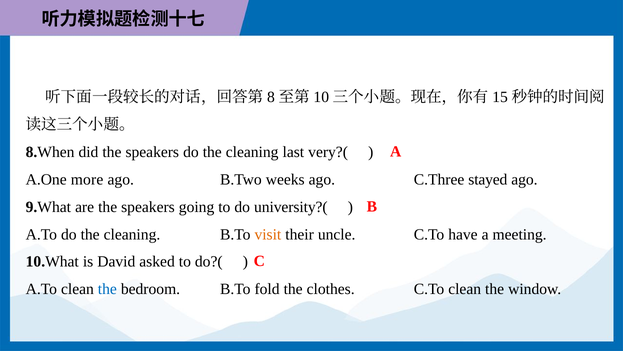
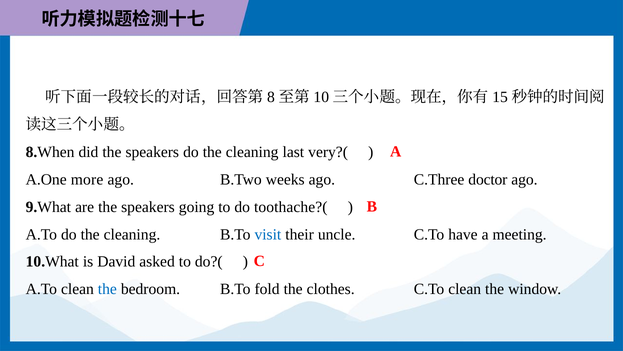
stayed: stayed -> doctor
university?(: university?( -> toothache?(
visit colour: orange -> blue
